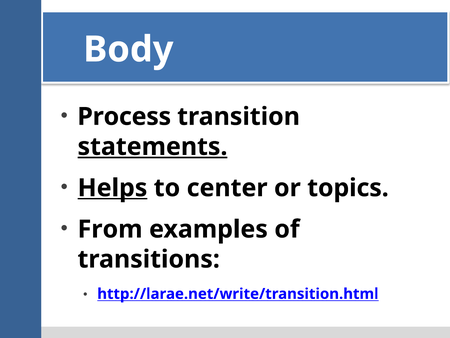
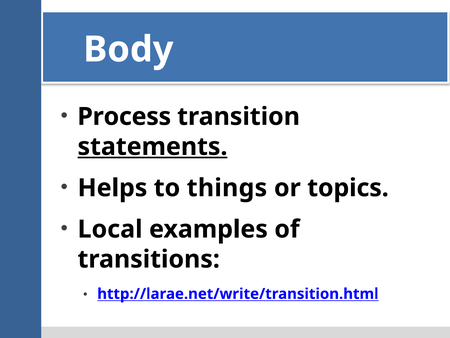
Helps underline: present -> none
center: center -> things
From: From -> Local
